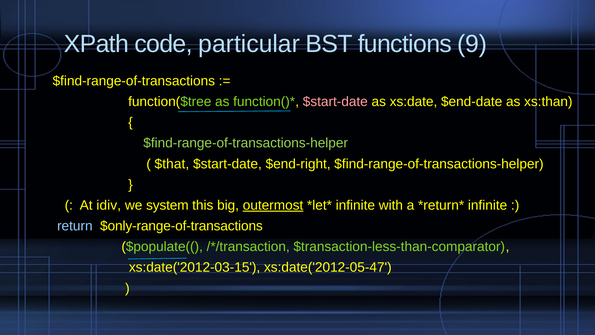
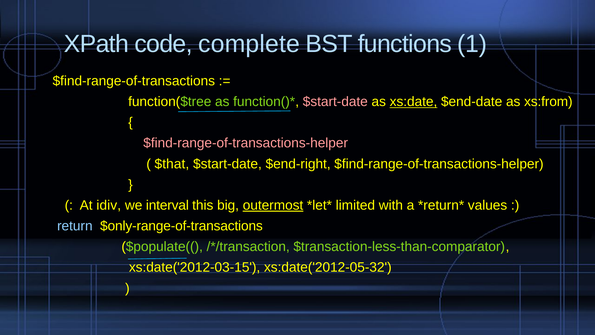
particular: particular -> complete
9: 9 -> 1
xs:date underline: none -> present
xs:than: xs:than -> xs:from
$find-range-of-transactions-helper at (246, 143) colour: light green -> pink
system: system -> interval
infinite at (355, 205): infinite -> limited
infinite at (488, 205): infinite -> values
xs:date('2012-05-47: xs:date('2012-05-47 -> xs:date('2012-05-32
